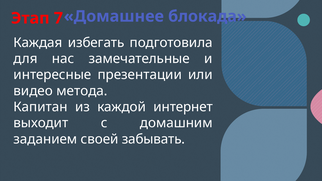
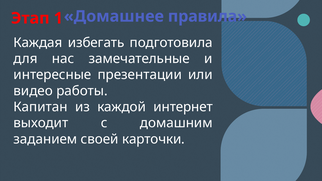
7: 7 -> 1
блокада: блокада -> правила
метода: метода -> работы
забывать: забывать -> карточки
